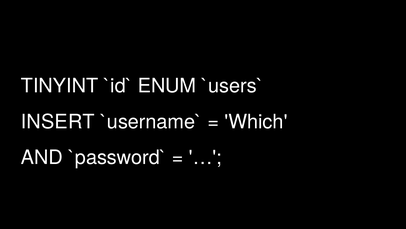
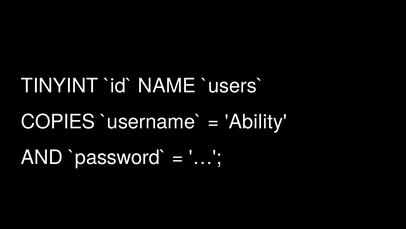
ENUM: ENUM -> NAME
INSERT: INSERT -> COPIES
Which: Which -> Ability
